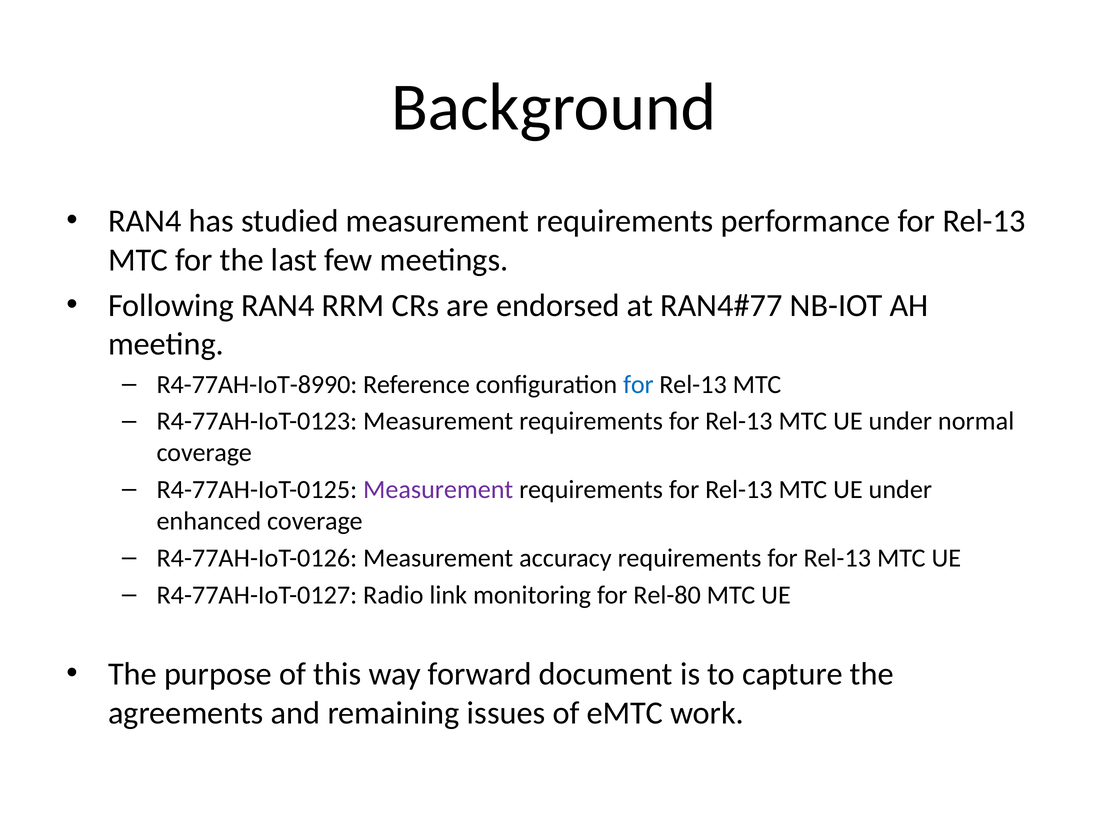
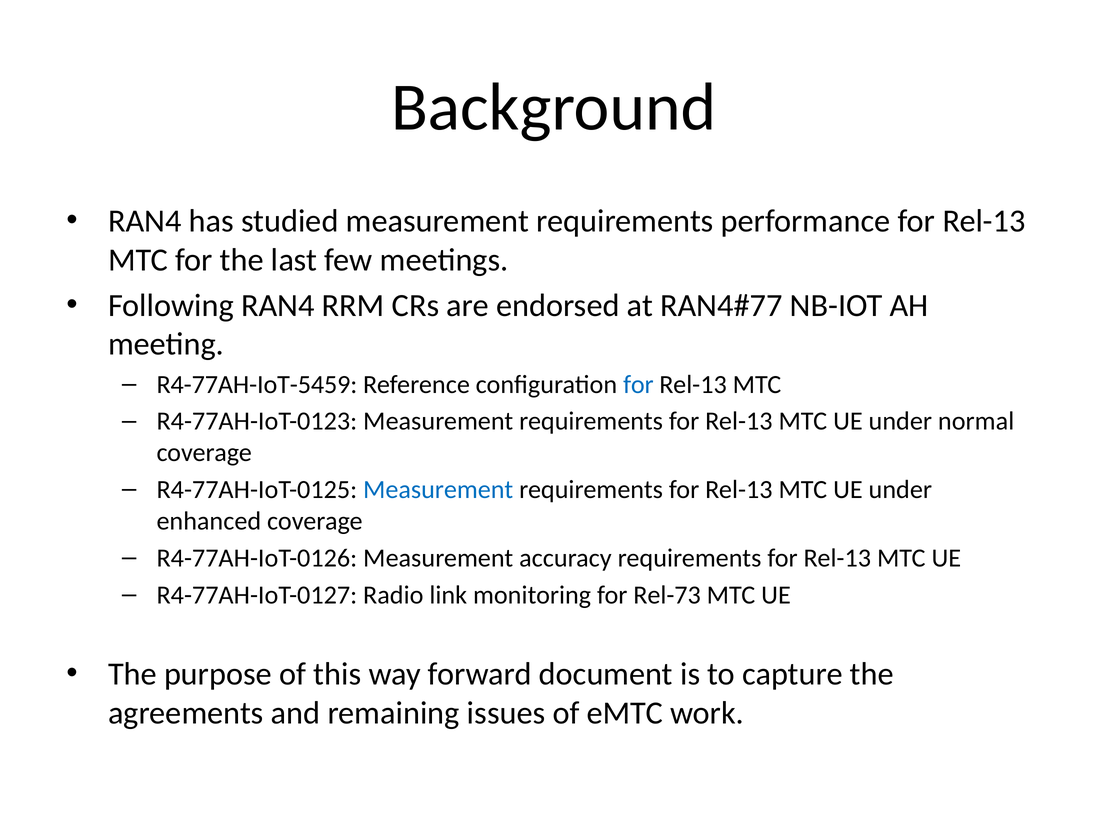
R4-77AH-IoT-8990: R4-77AH-IoT-8990 -> R4-77AH-IoT-5459
Measurement at (438, 490) colour: purple -> blue
Rel-80: Rel-80 -> Rel-73
